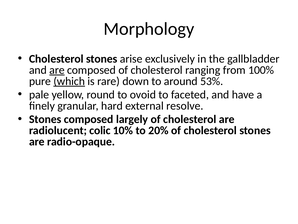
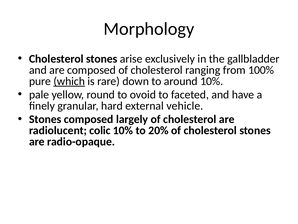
are at (57, 70) underline: present -> none
around 53%: 53% -> 10%
resolve: resolve -> vehicle
